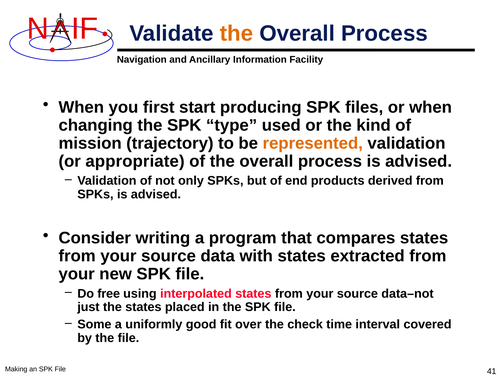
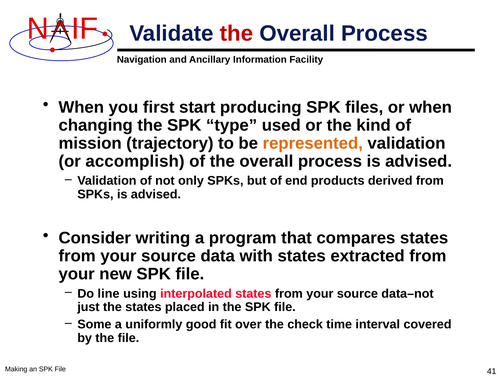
the at (236, 34) colour: orange -> red
appropriate: appropriate -> accomplish
free: free -> line
